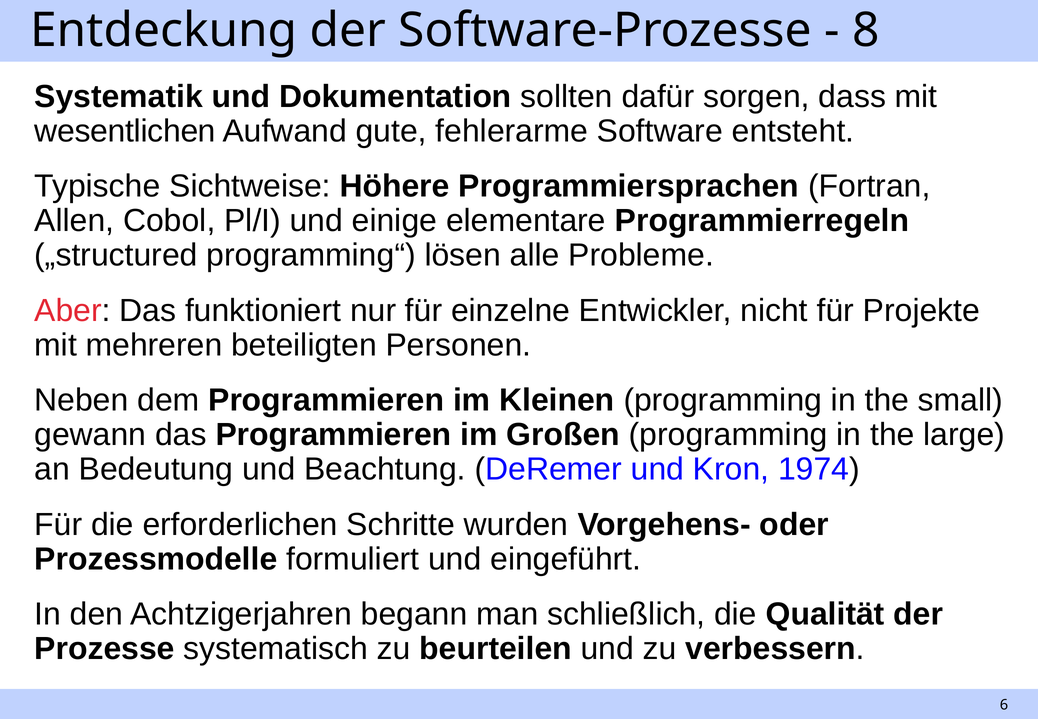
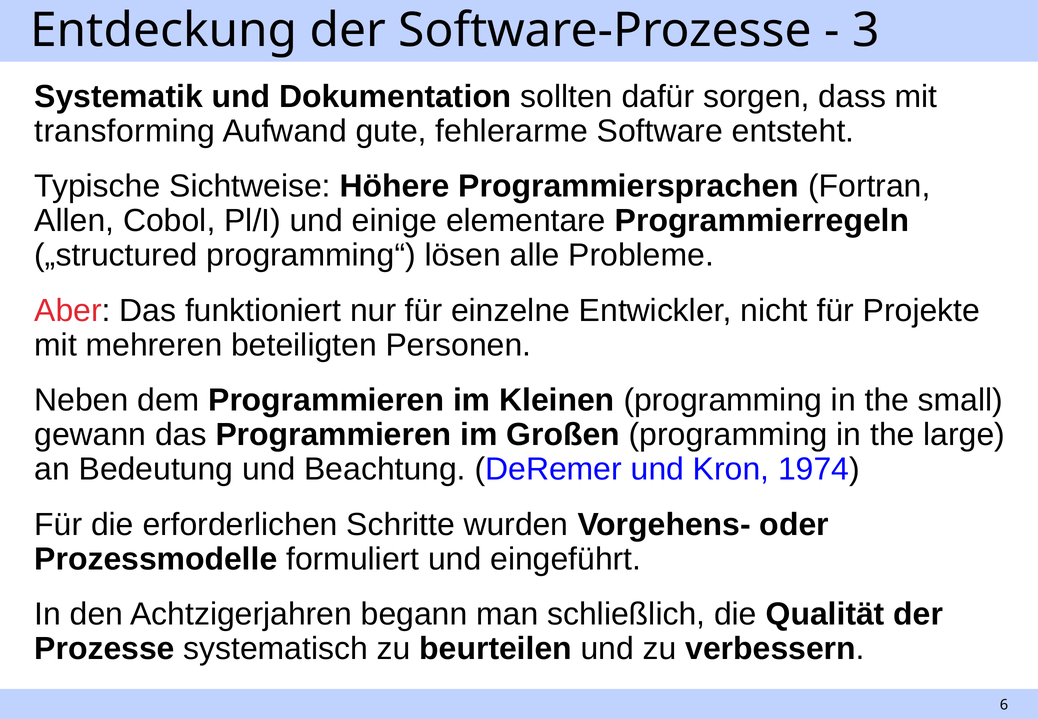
8: 8 -> 3
wesentlichen: wesentlichen -> transforming
